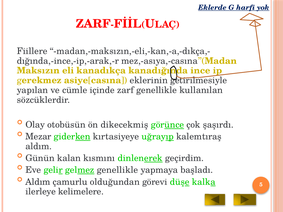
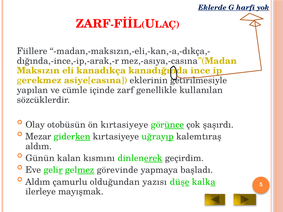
ön dikecekmiş: dikecekmiş -> kırtasiyeye
gelmez genellikle: genellikle -> görevinde
görevi: görevi -> yazısı
kelimelere: kelimelere -> mayışmak
